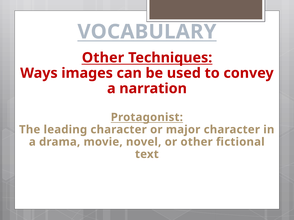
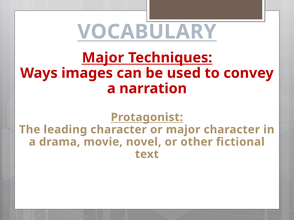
Other at (103, 58): Other -> Major
